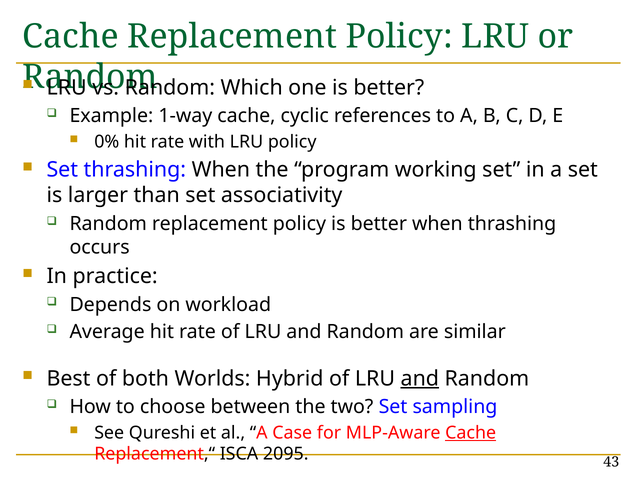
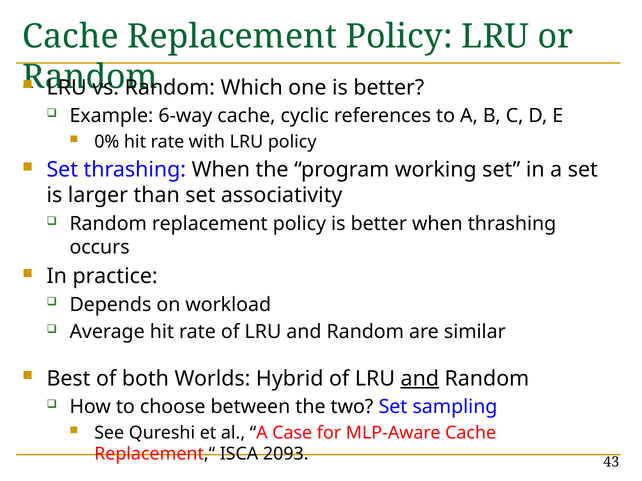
1-way: 1-way -> 6-way
Cache at (471, 433) underline: present -> none
2095: 2095 -> 2093
